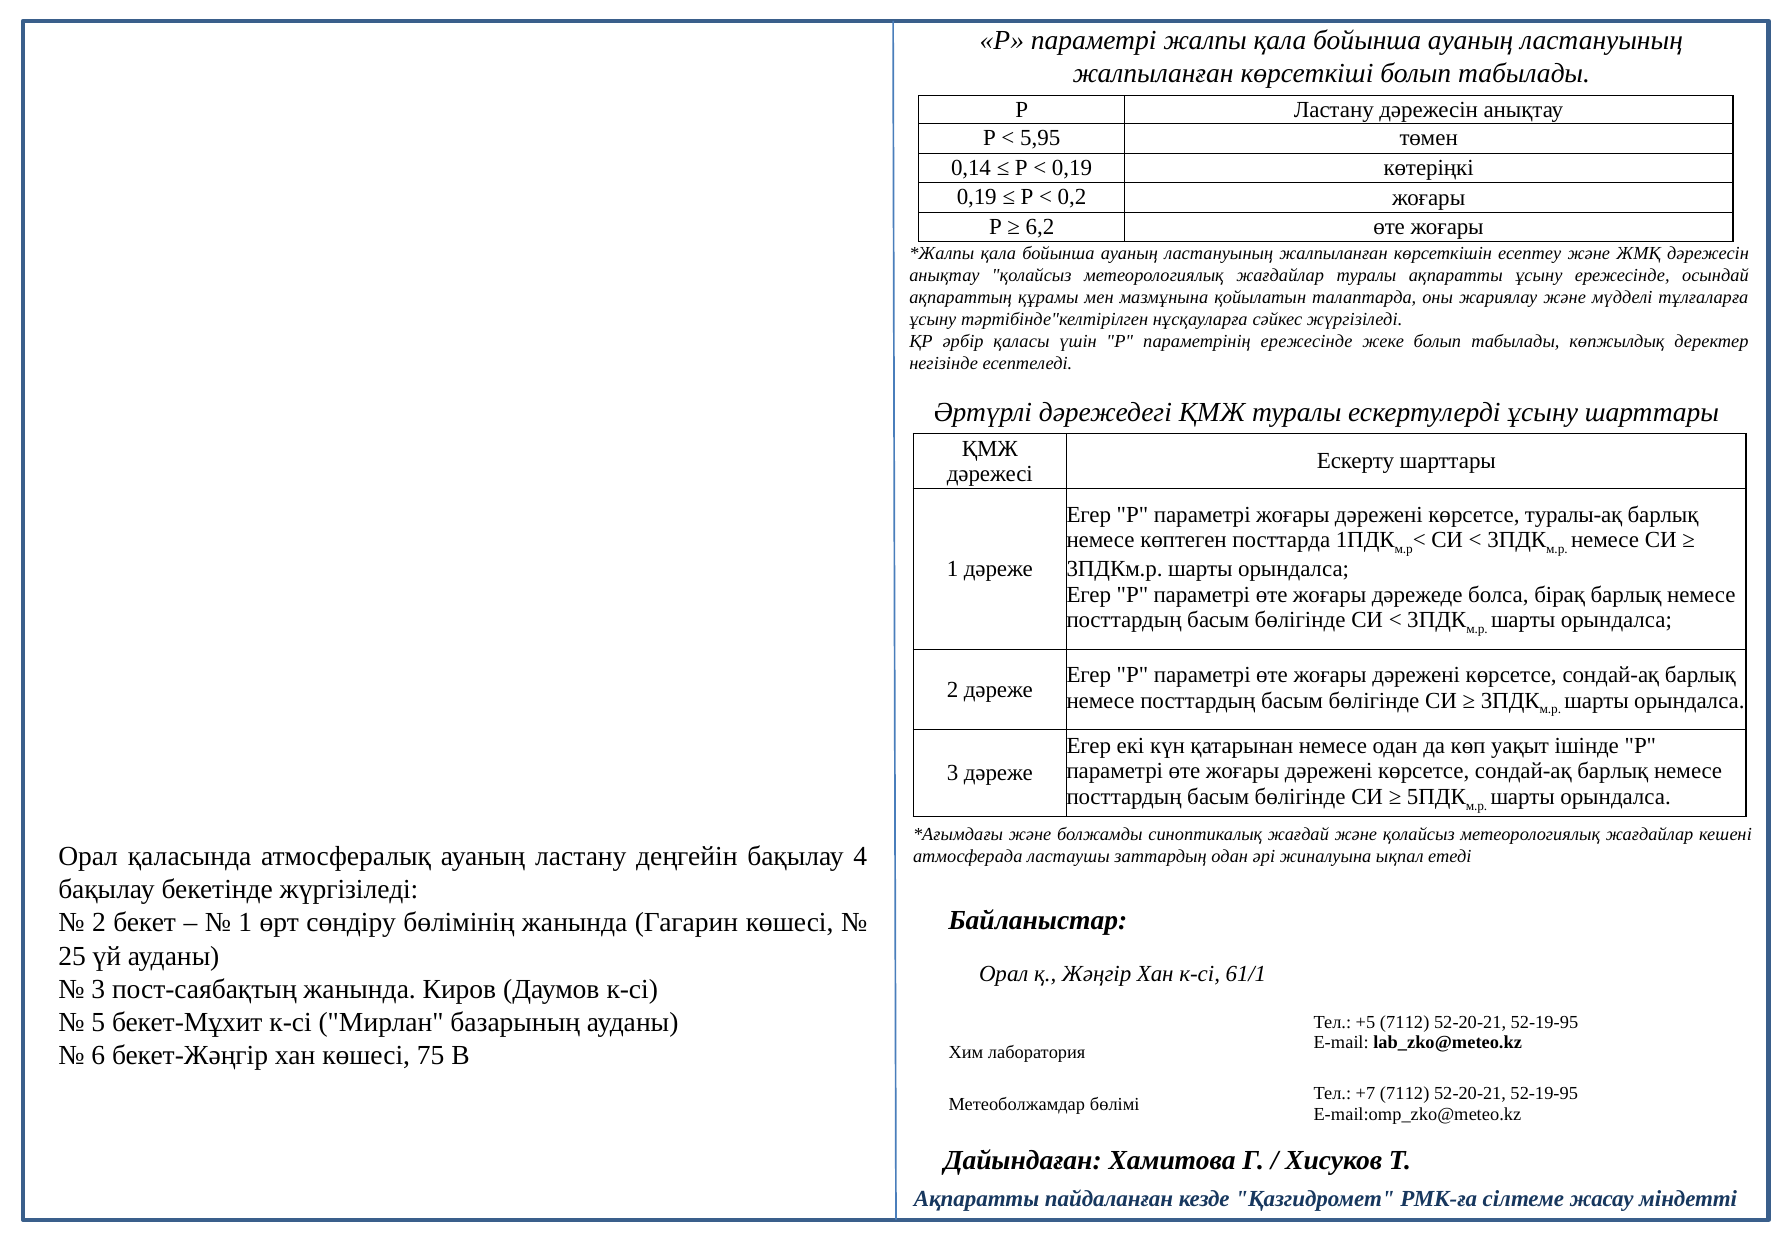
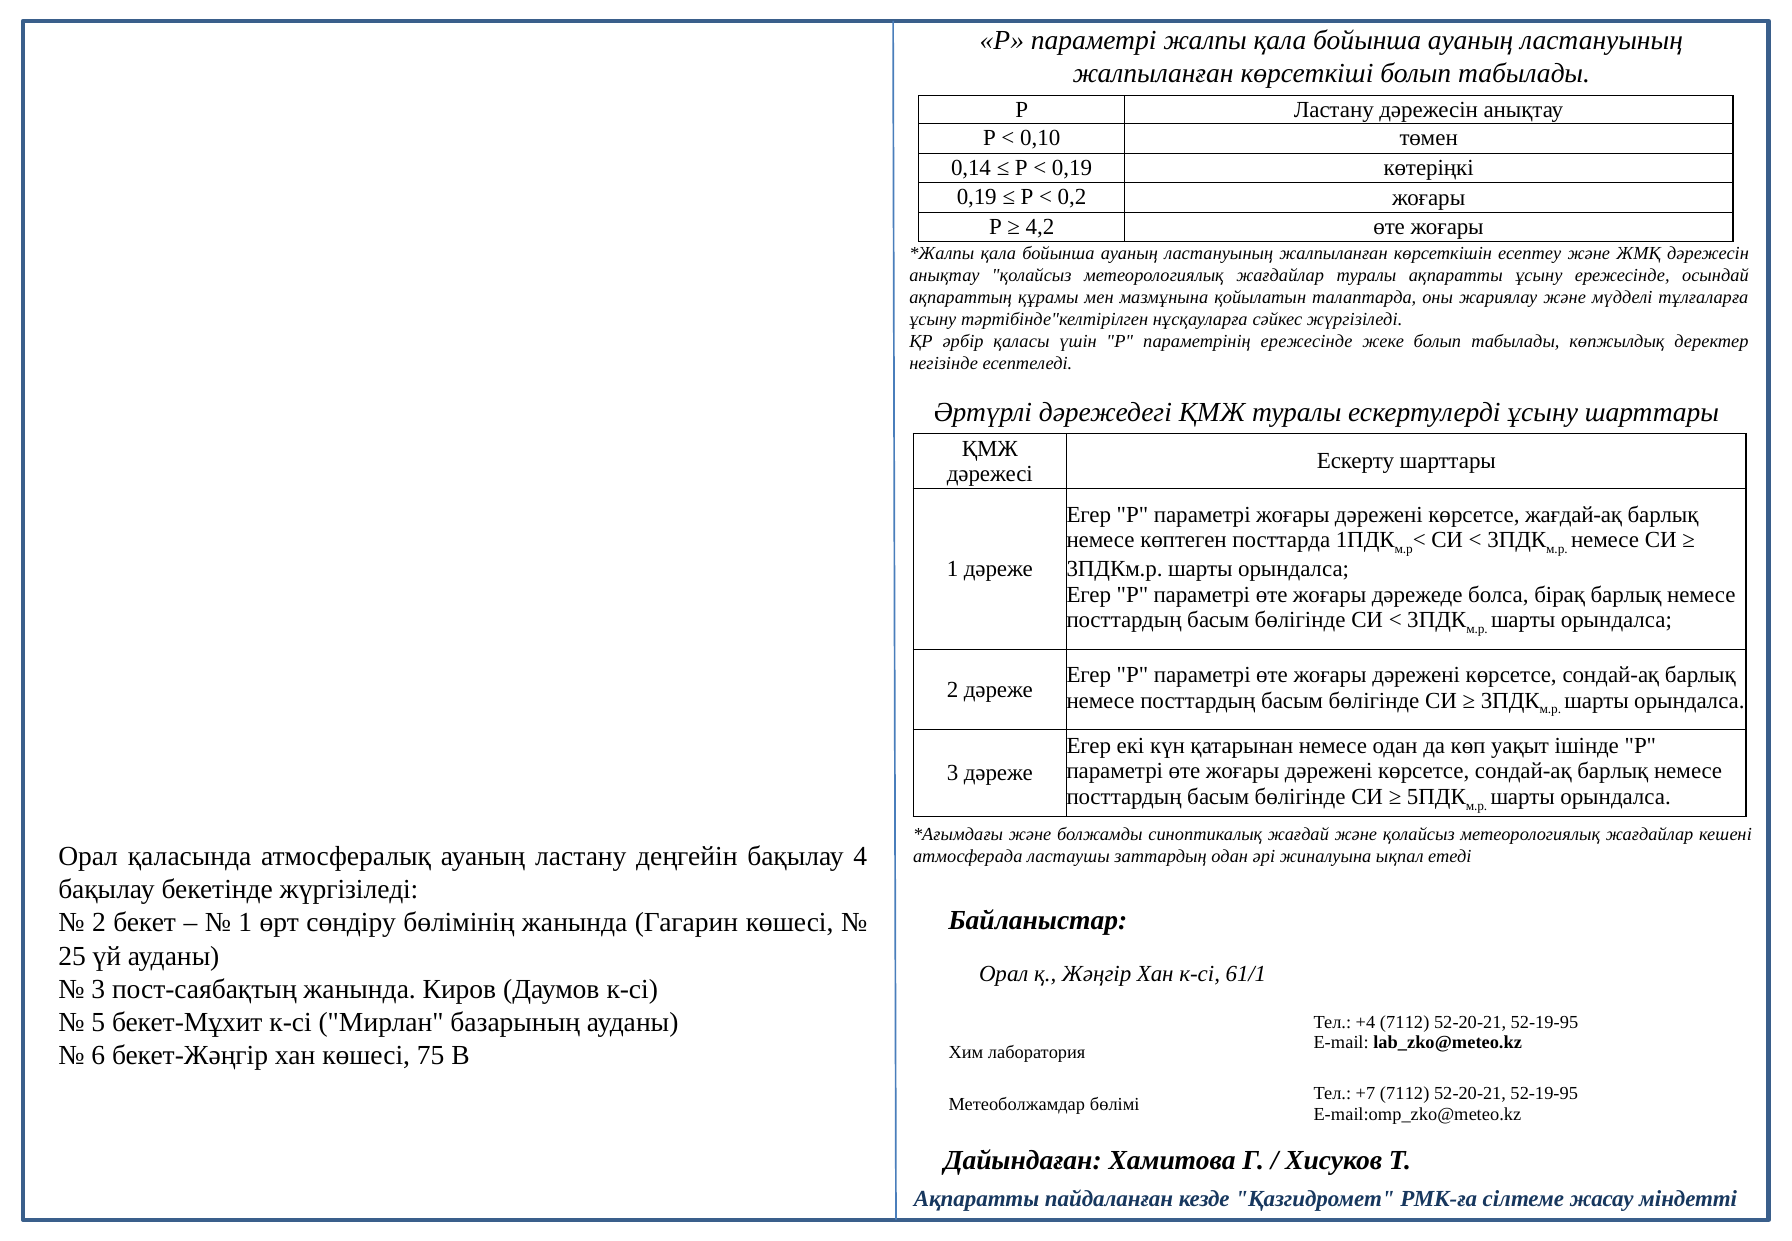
5,95: 5,95 -> 0,10
6,2: 6,2 -> 4,2
туралы-ақ: туралы-ақ -> жағдай-ақ
+5: +5 -> +4
